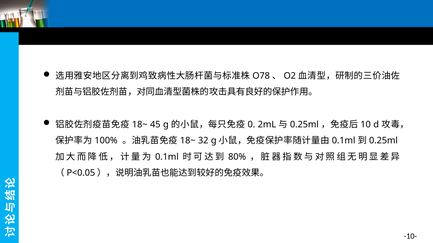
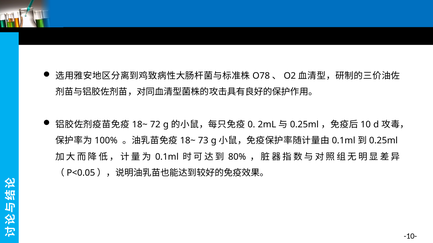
45: 45 -> 72
32: 32 -> 73
